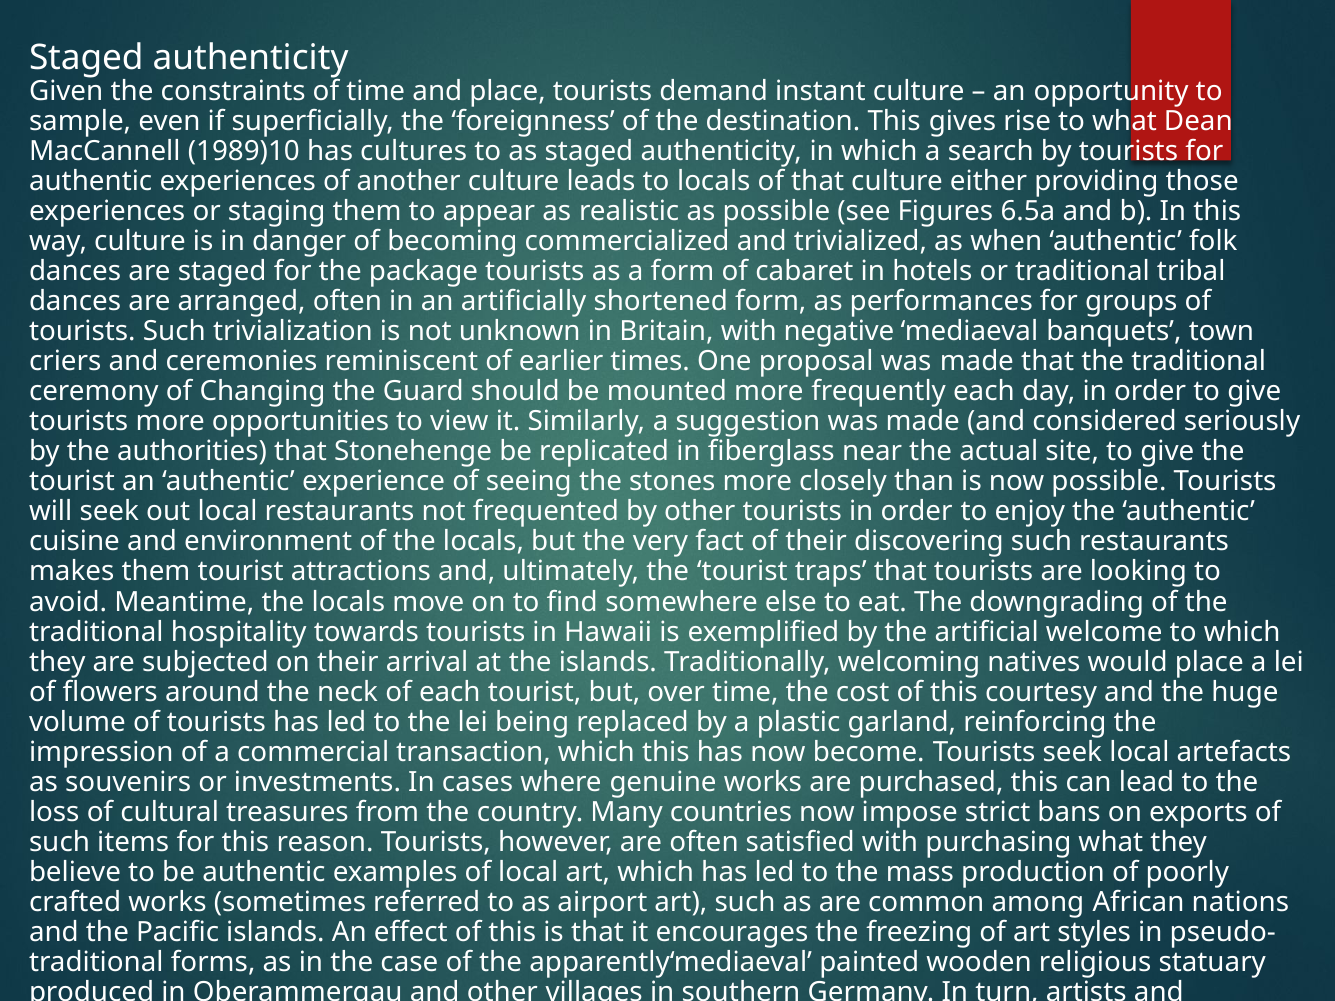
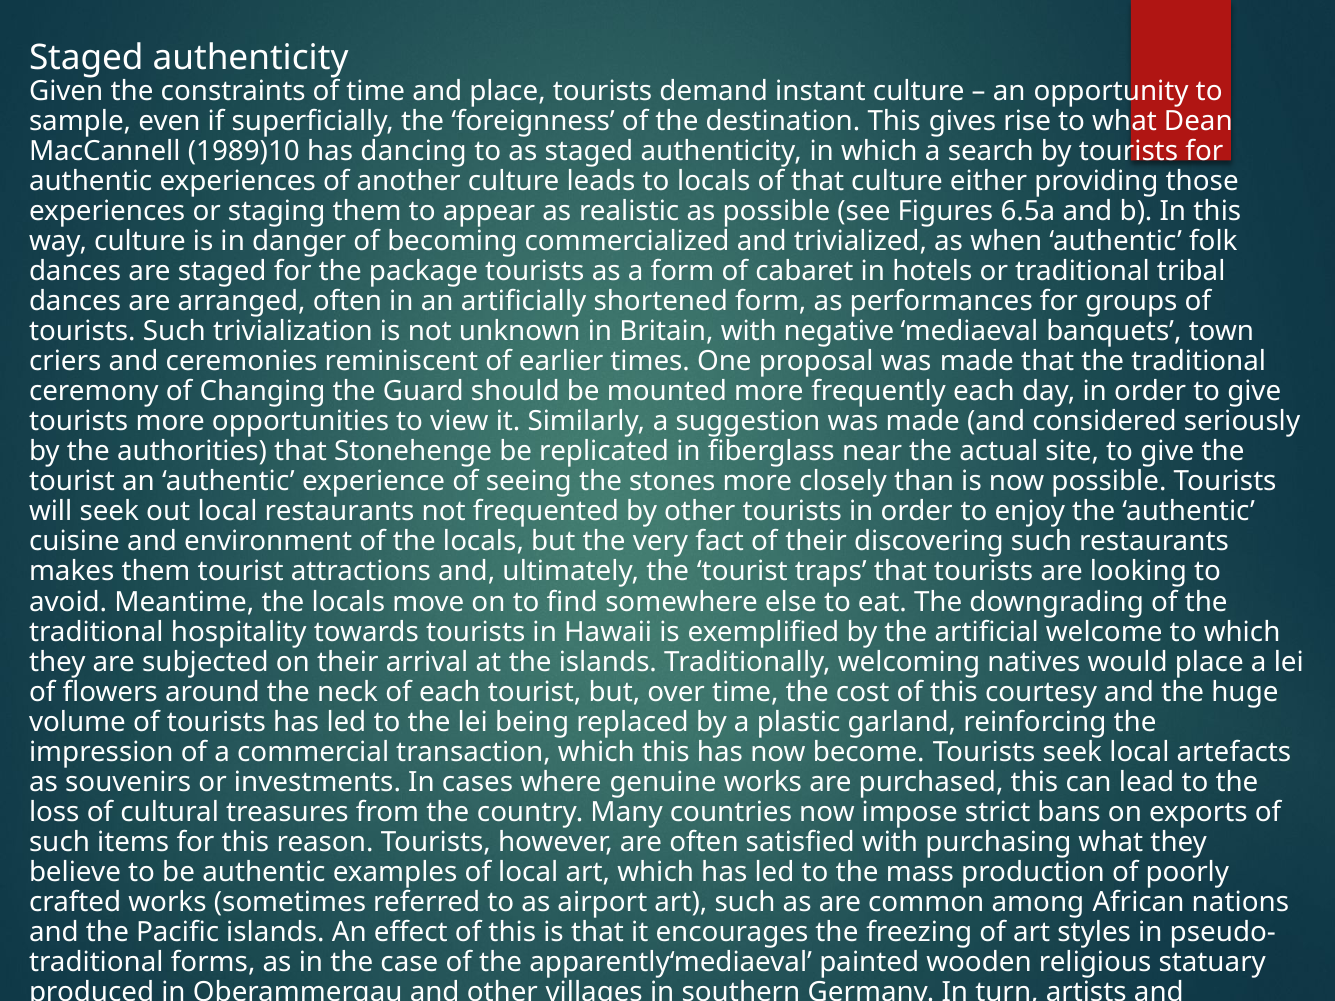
cultures: cultures -> dancing
